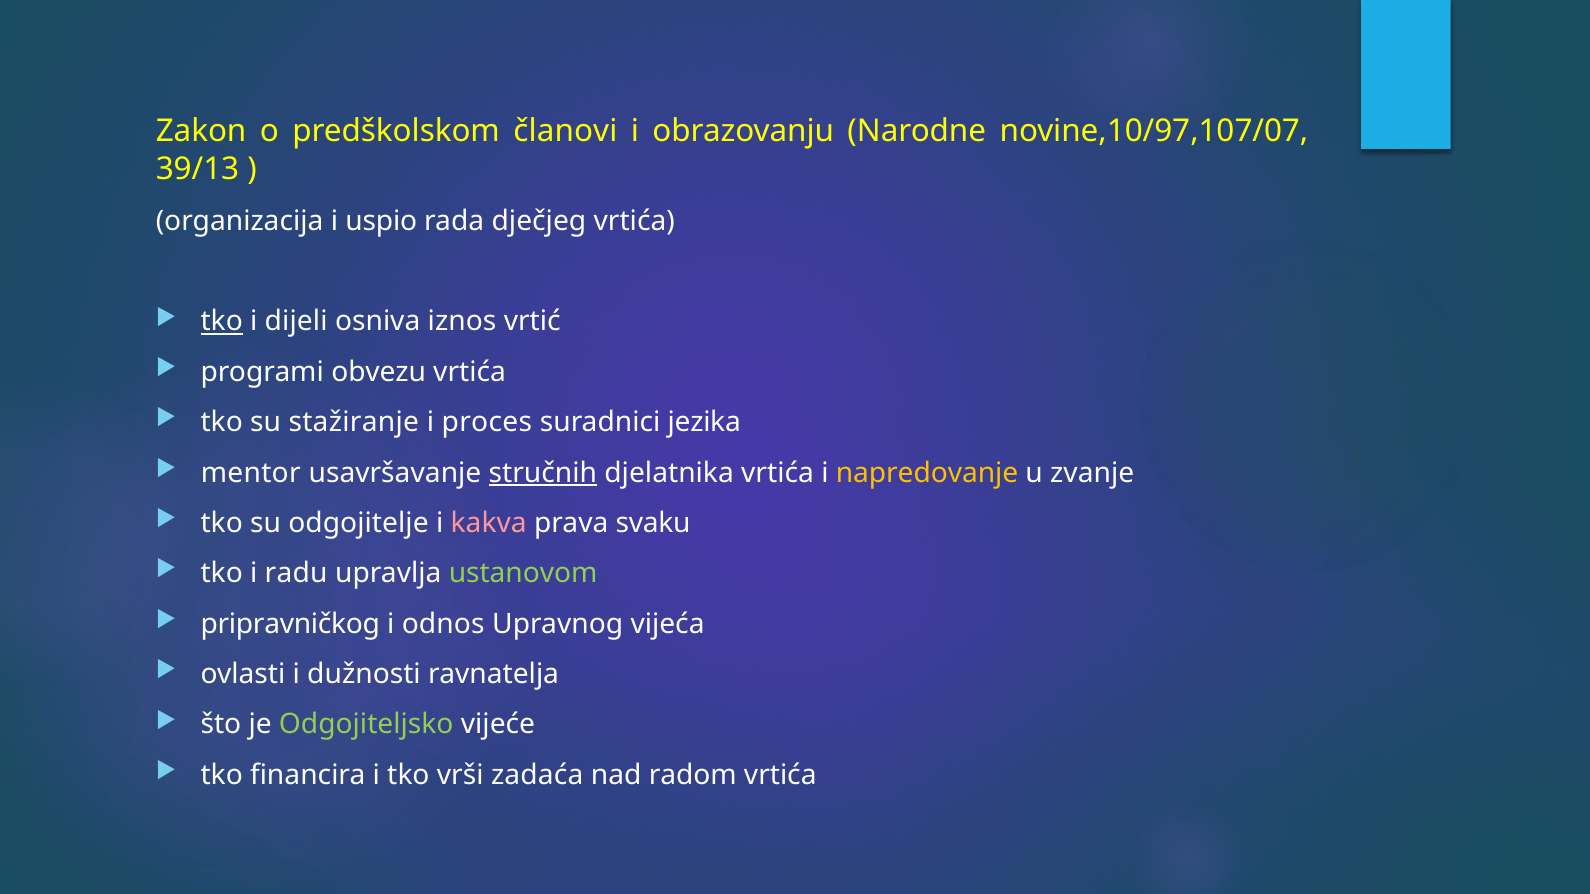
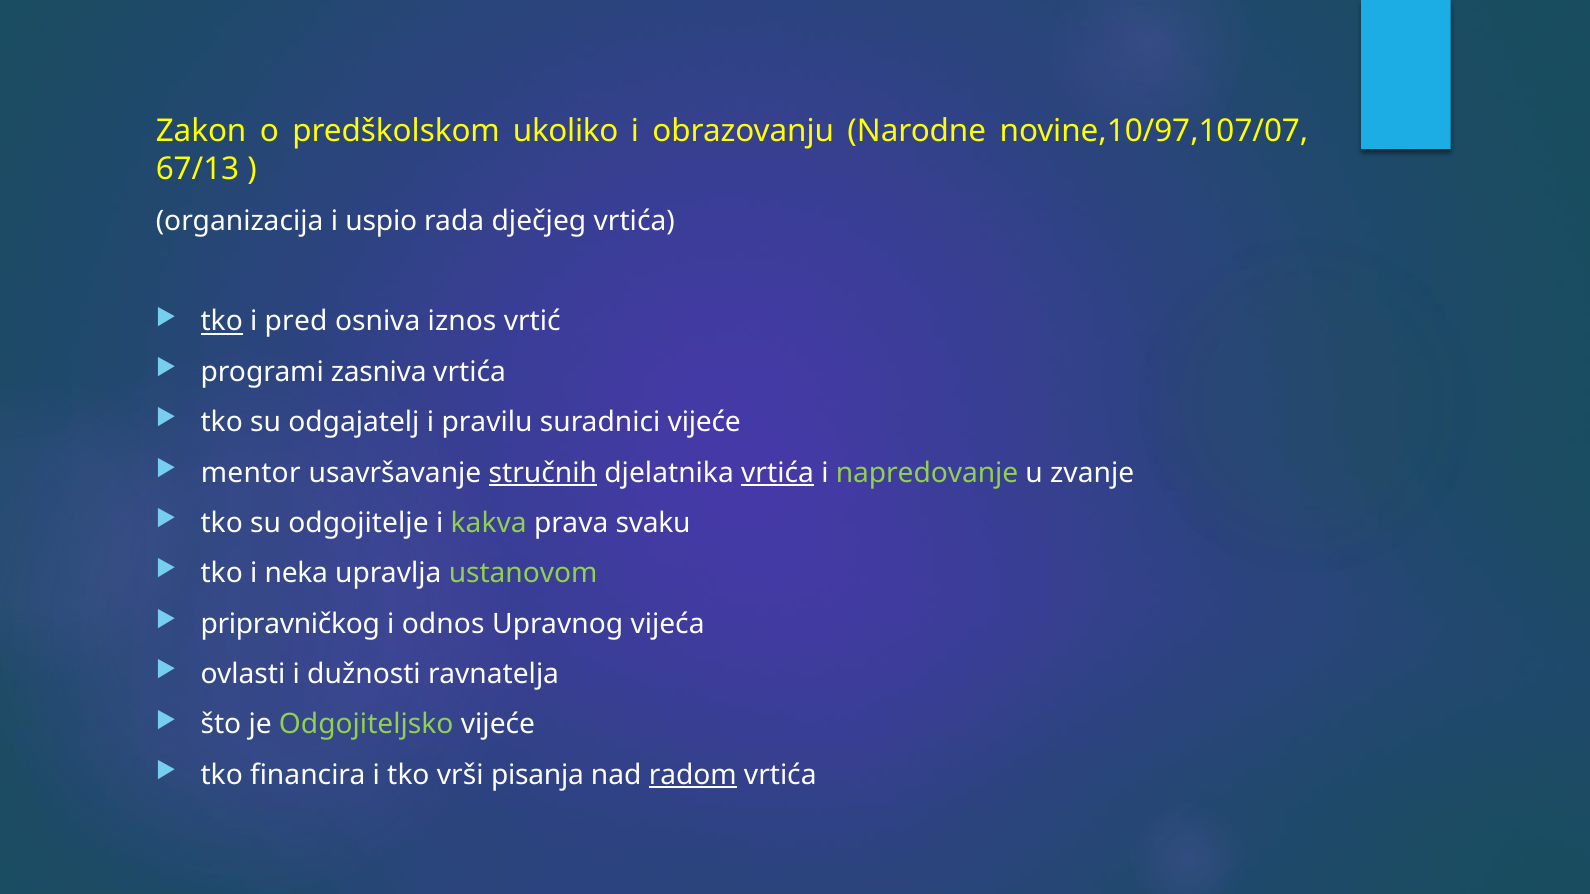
članovi: članovi -> ukoliko
39/13: 39/13 -> 67/13
dijeli: dijeli -> pred
obvezu: obvezu -> zasniva
stažiranje: stažiranje -> odgajatelj
proces: proces -> pravilu
suradnici jezika: jezika -> vijeće
vrtića at (777, 473) underline: none -> present
napredovanje colour: yellow -> light green
kakva colour: pink -> light green
radu: radu -> neka
zadaća: zadaća -> pisanja
radom underline: none -> present
